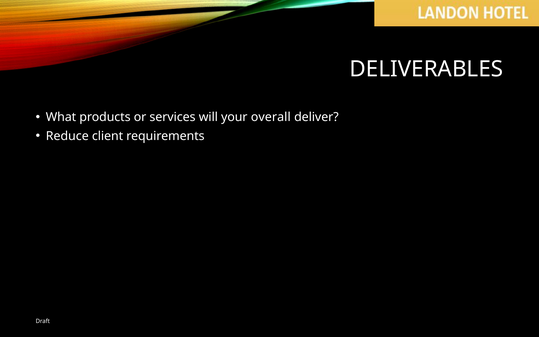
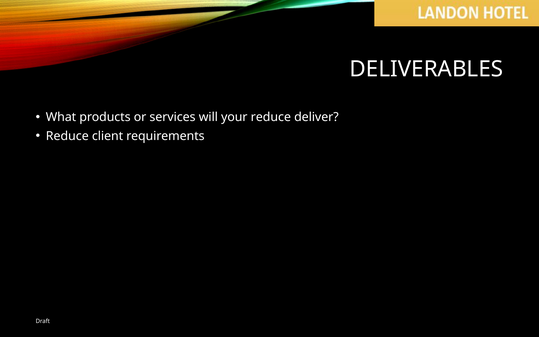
your overall: overall -> reduce
